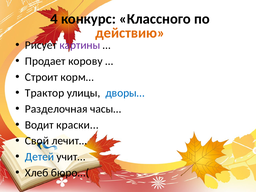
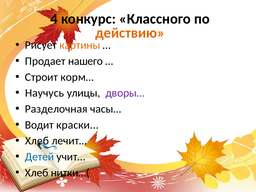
картины colour: purple -> orange
корову: корову -> нашего
Трактор: Трактор -> Научусь
дворы… colour: blue -> purple
Свой at (37, 141): Свой -> Хлеб
бюро…(: бюро…( -> нитки…(
